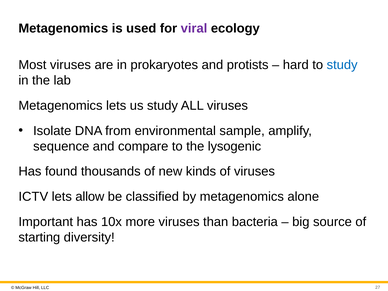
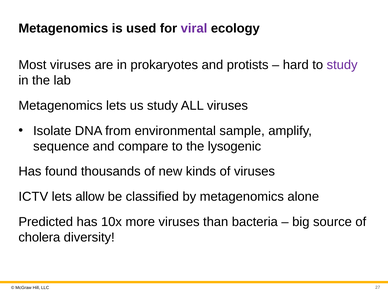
study at (342, 65) colour: blue -> purple
Important: Important -> Predicted
starting: starting -> cholera
